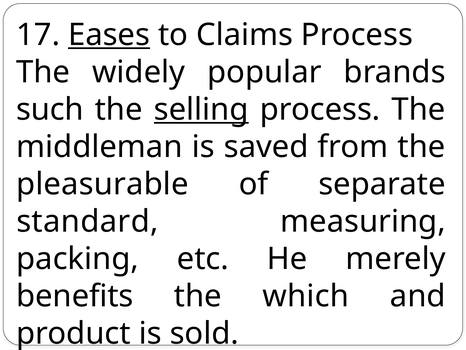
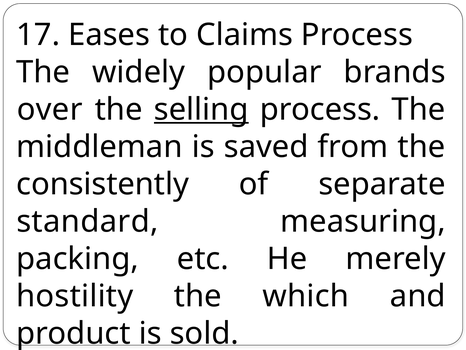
Eases underline: present -> none
such: such -> over
pleasurable: pleasurable -> consistently
benefits: benefits -> hostility
